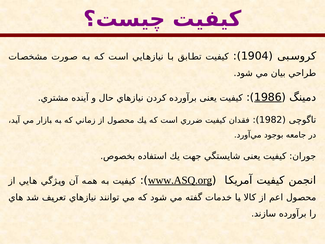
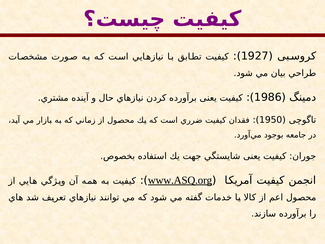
1904: 1904 -> 1927
1986 underline: present -> none
1982: 1982 -> 1950
